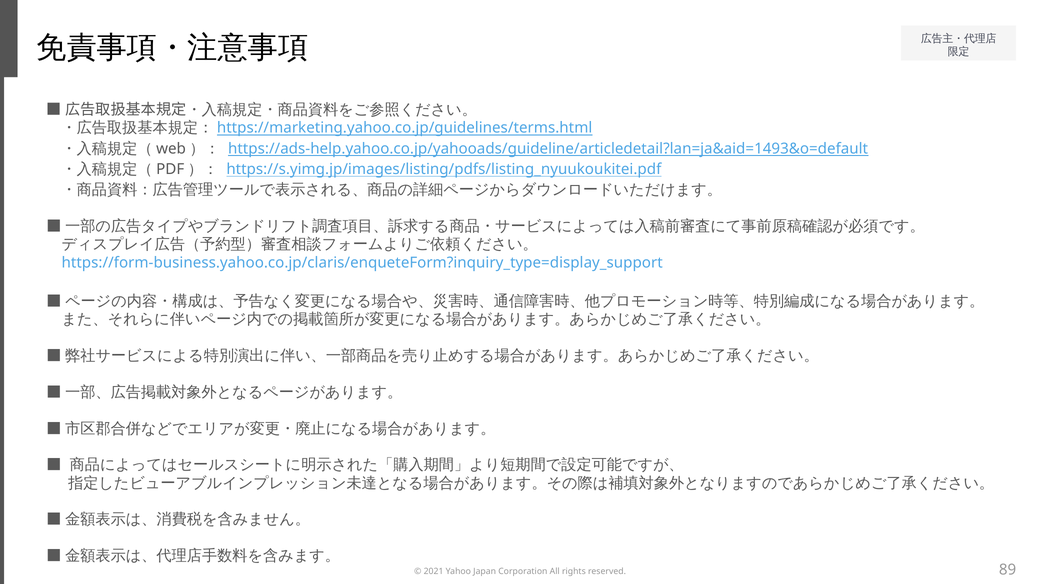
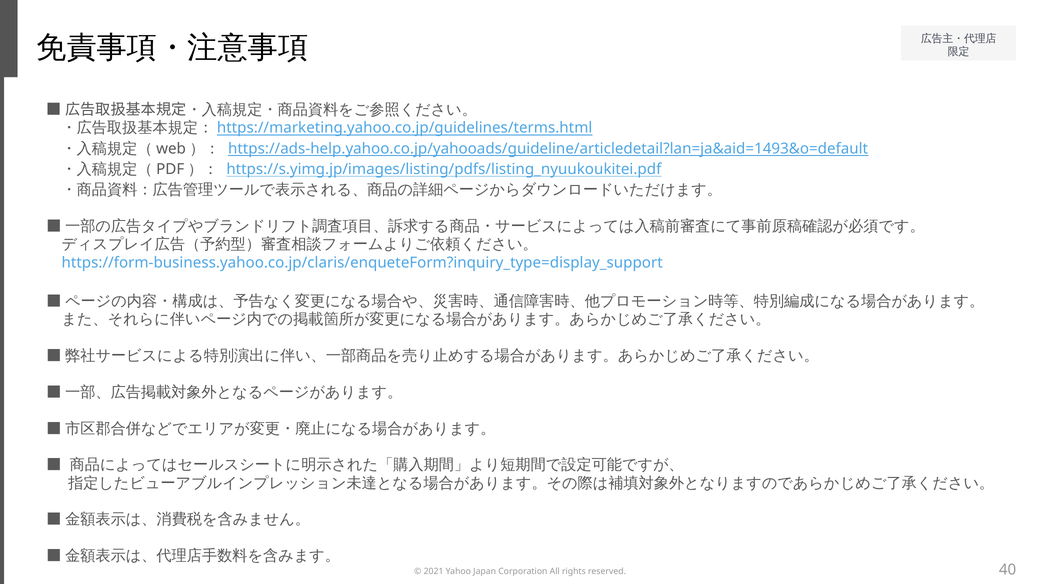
89: 89 -> 40
